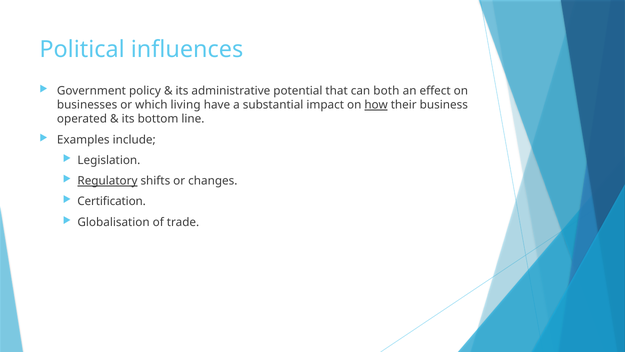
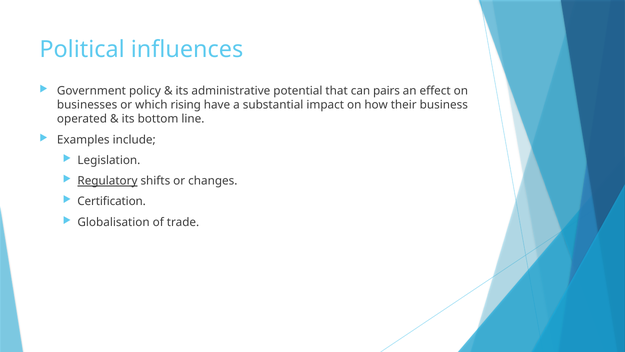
both: both -> pairs
living: living -> rising
how underline: present -> none
